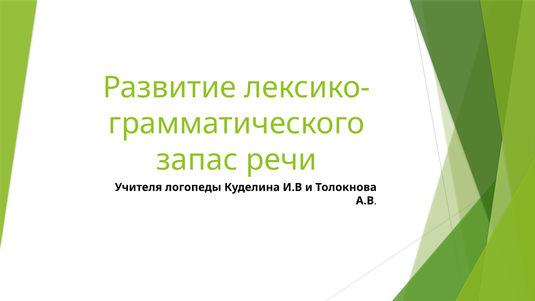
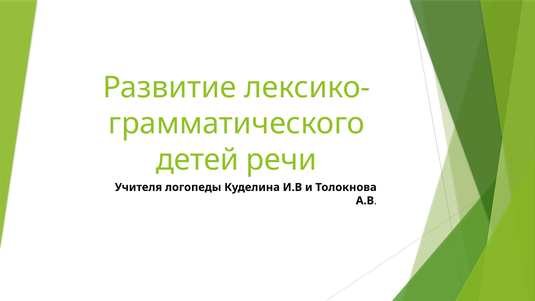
запас: запас -> детей
